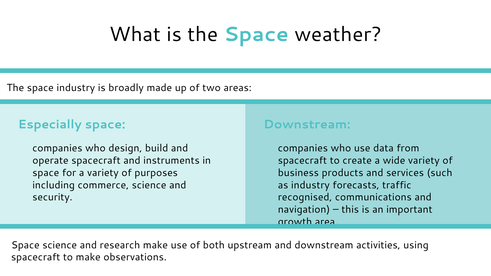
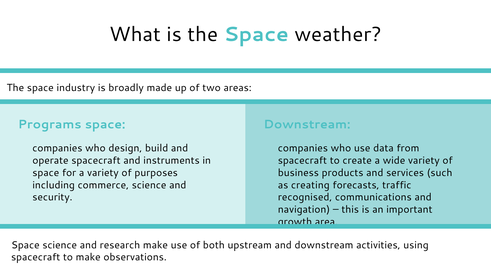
Especially: Especially -> Programs
as industry: industry -> creating
